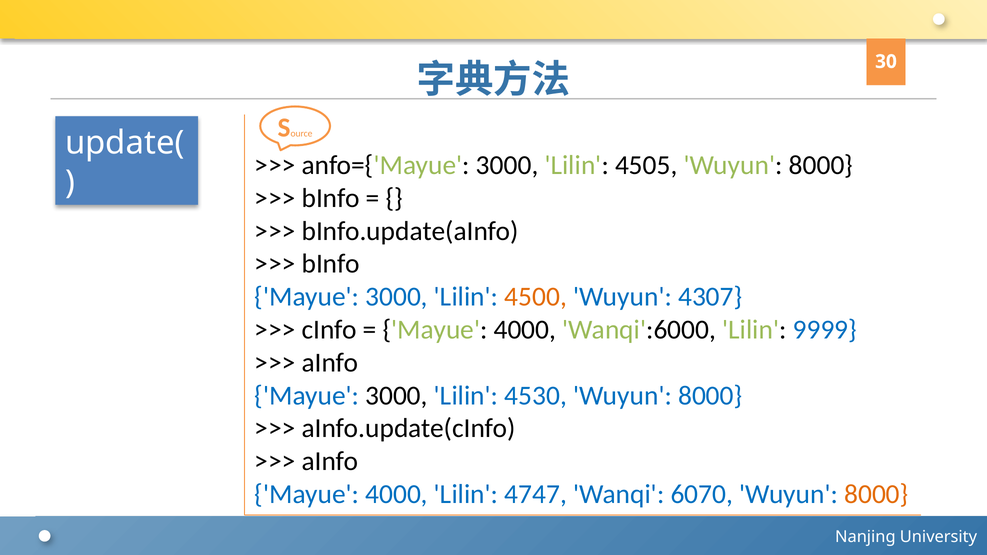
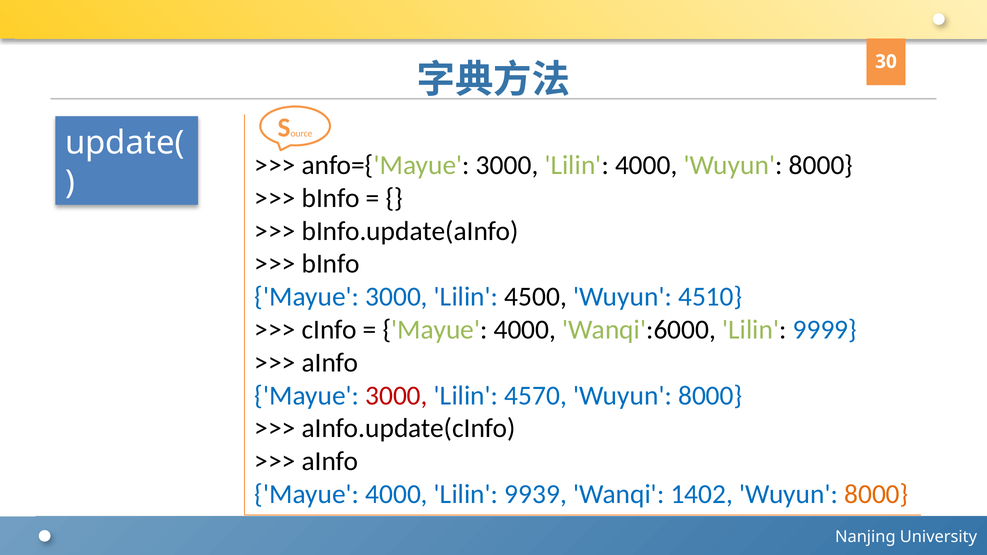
Lilin 4505: 4505 -> 4000
4500 colour: orange -> black
4307: 4307 -> 4510
3000 at (396, 396) colour: black -> red
4530: 4530 -> 4570
4747: 4747 -> 9939
6070: 6070 -> 1402
